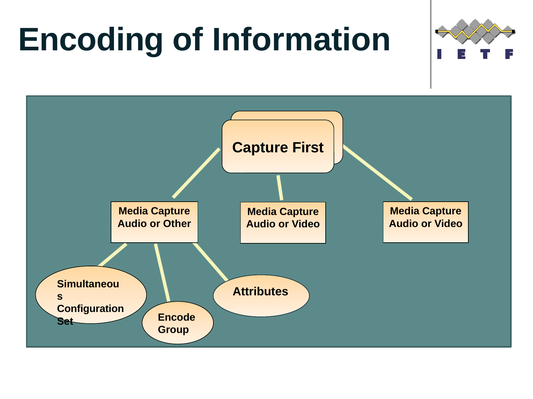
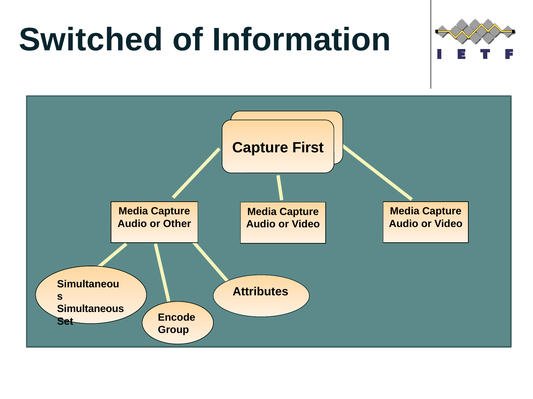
Encoding: Encoding -> Switched
Configuration: Configuration -> Simultaneous
